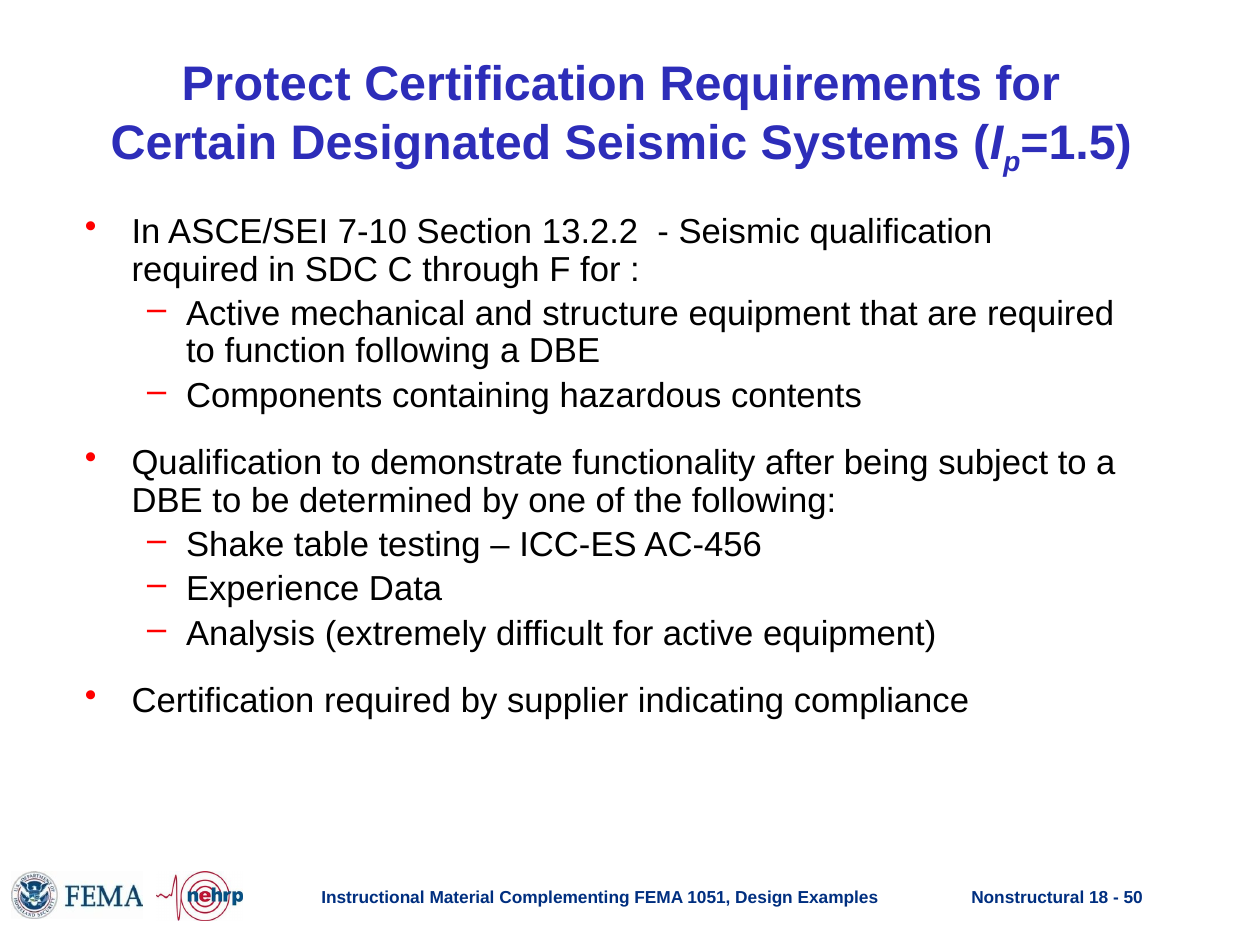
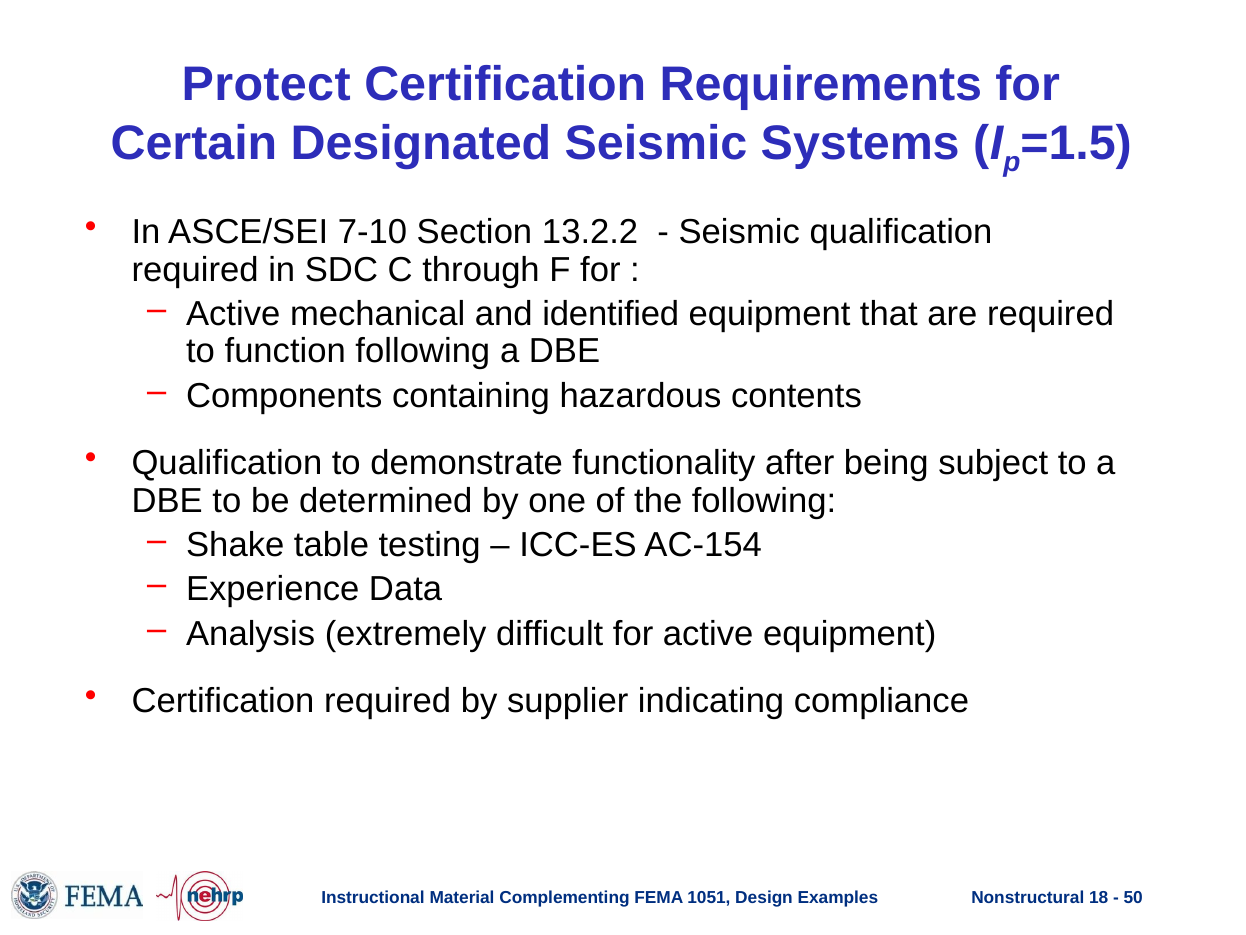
structure: structure -> identified
AC-456: AC-456 -> AC-154
